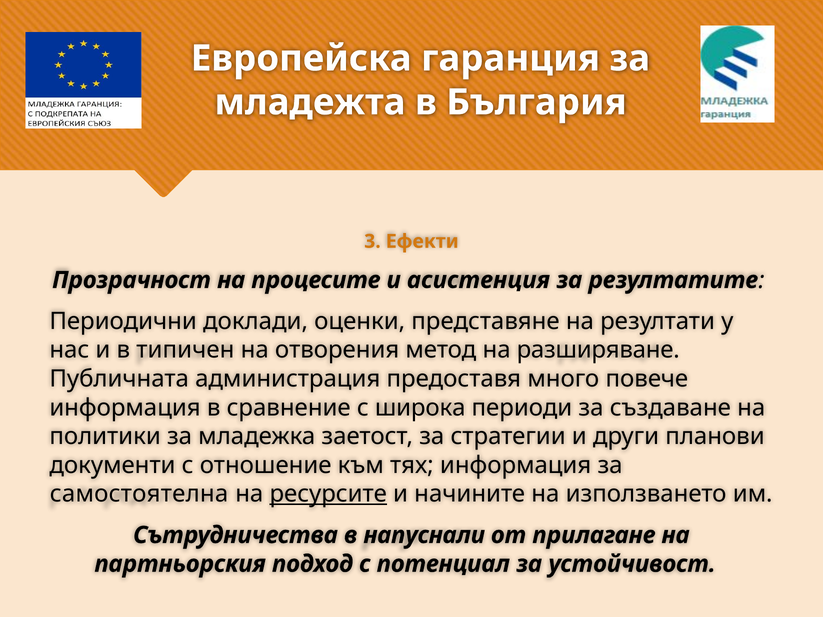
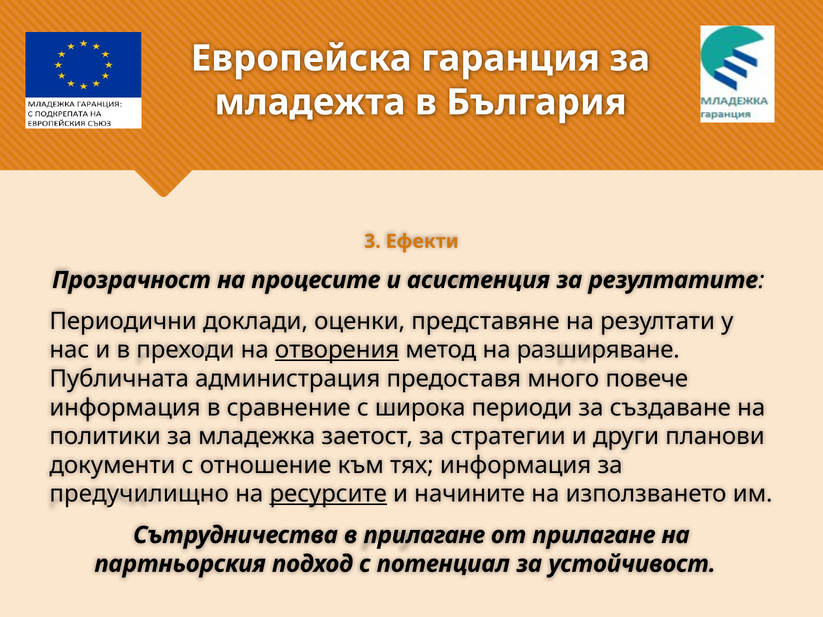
типичен: типичен -> преходи
отворения underline: none -> present
самостоятелна: самостоятелна -> предучилищно
в напуснали: напуснали -> прилагане
